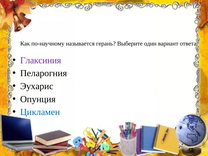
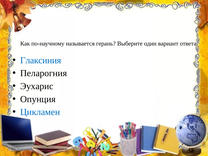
Глаксиния colour: purple -> blue
